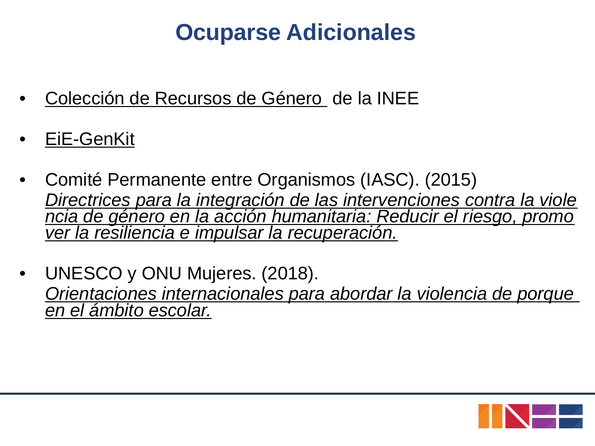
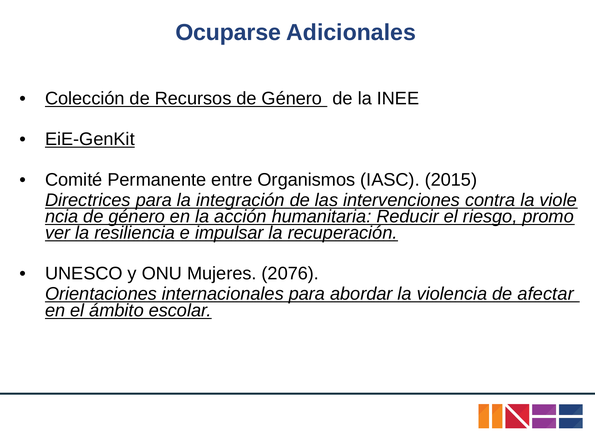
2018: 2018 -> 2076
porque: porque -> afectar
